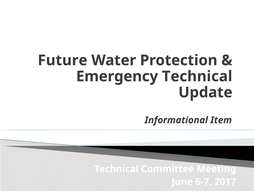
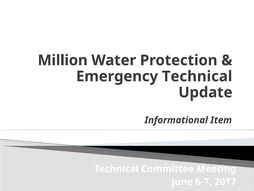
Future: Future -> Million
